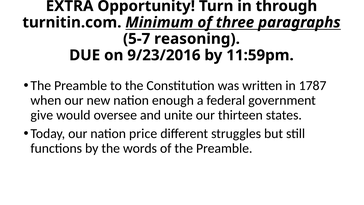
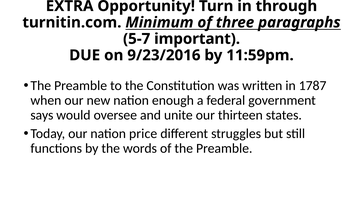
reasoning: reasoning -> important
give: give -> says
